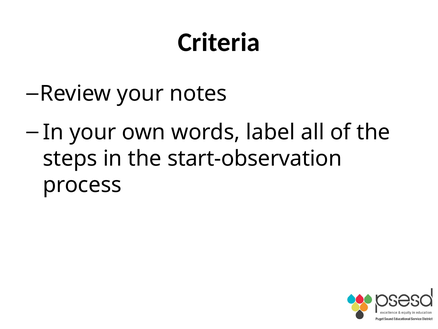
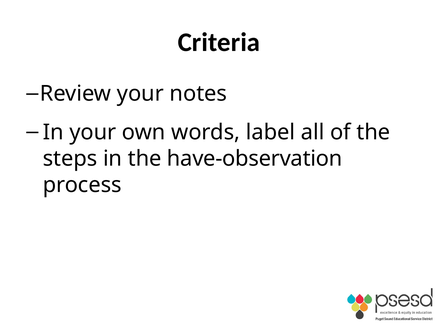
start-observation: start-observation -> have-observation
